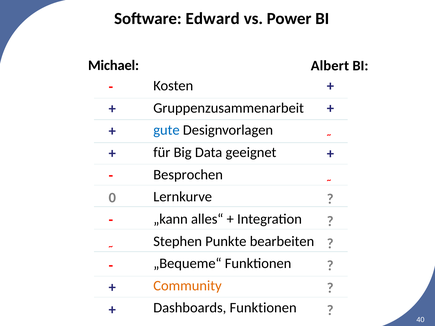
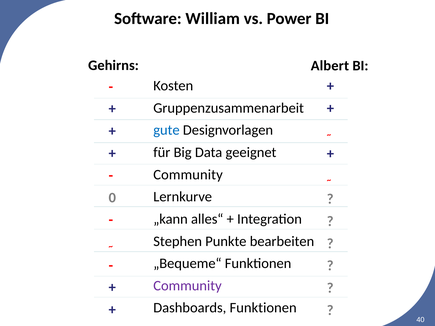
Edward: Edward -> William
Michael: Michael -> Gehirns
Besprochen at (188, 175): Besprochen -> Community
Community at (187, 286) colour: orange -> purple
